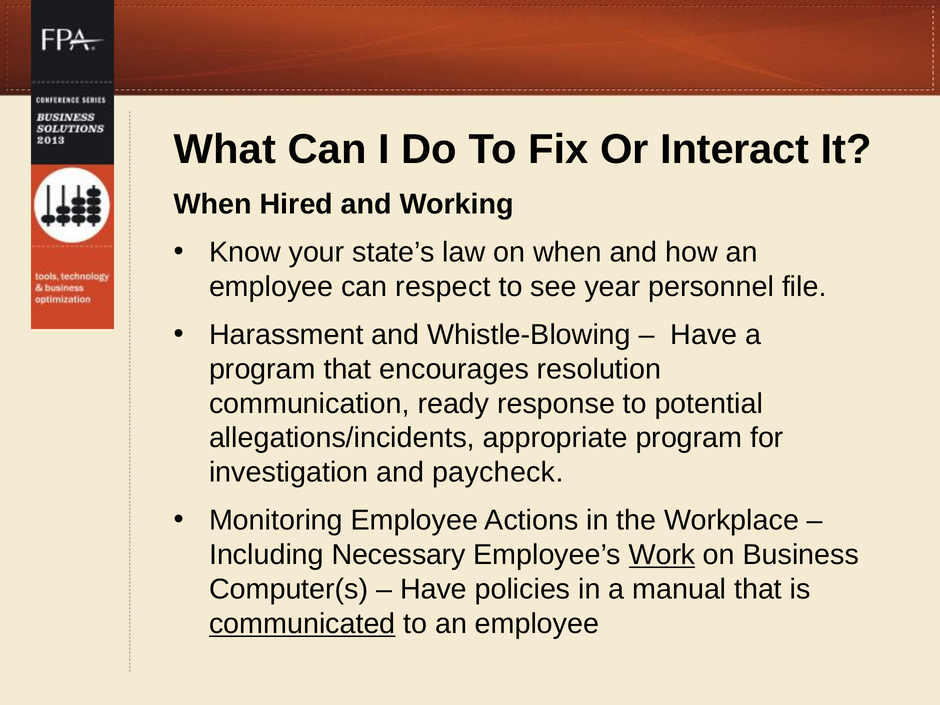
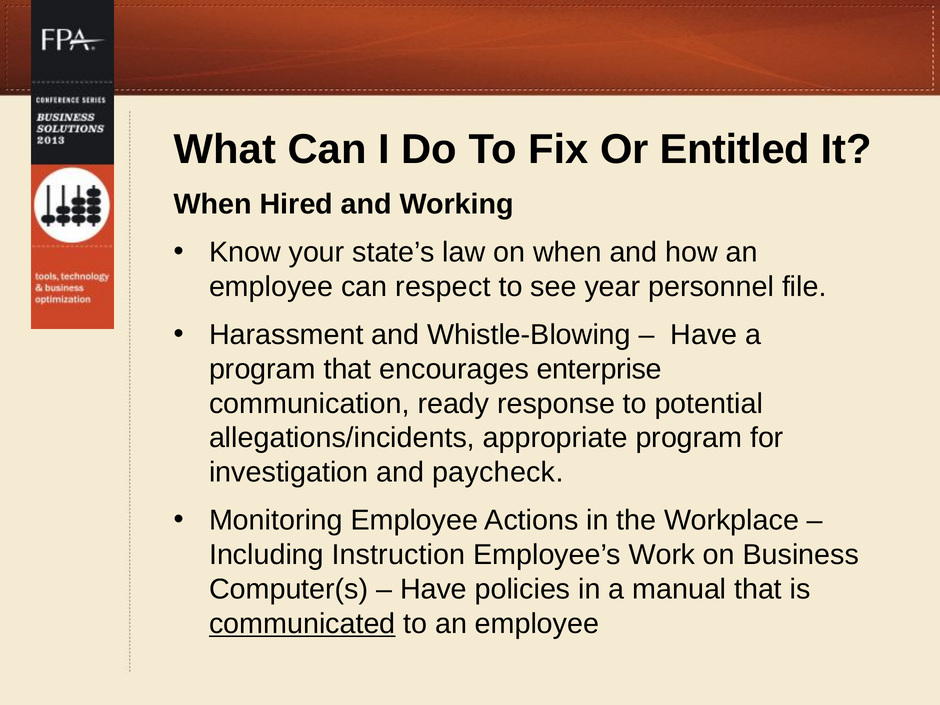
Interact: Interact -> Entitled
resolution: resolution -> enterprise
Necessary: Necessary -> Instruction
Work underline: present -> none
